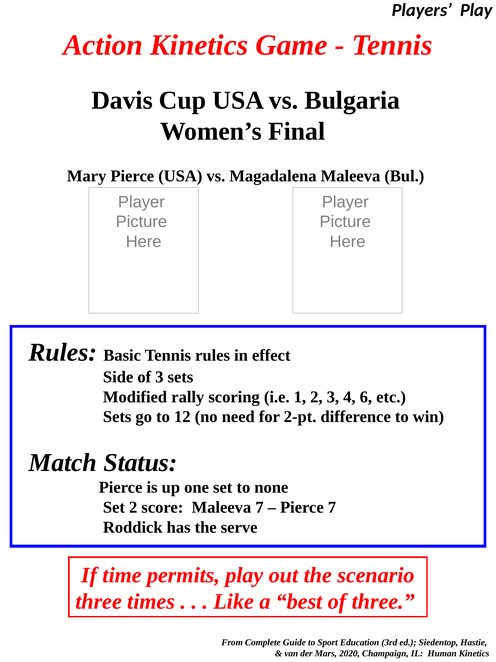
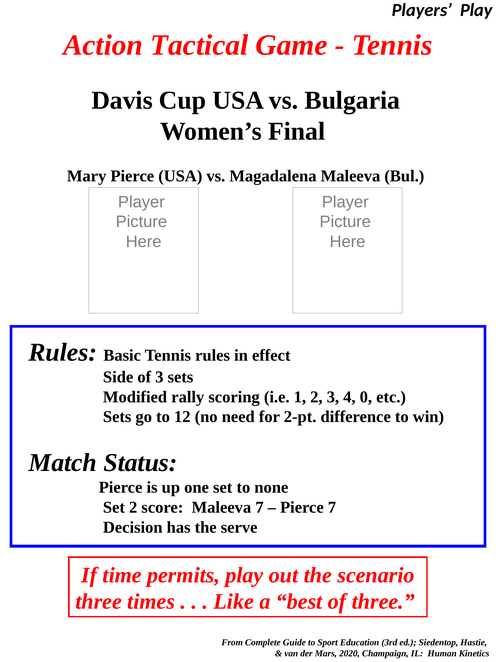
Action Kinetics: Kinetics -> Tactical
6: 6 -> 0
Roddick: Roddick -> Decision
